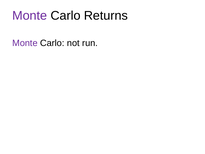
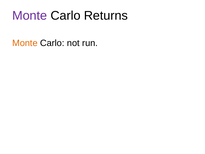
Monte at (25, 43) colour: purple -> orange
